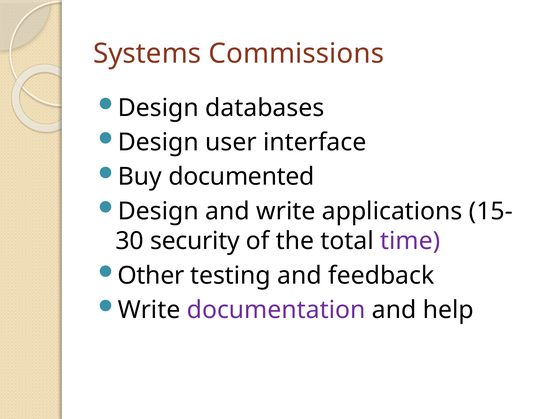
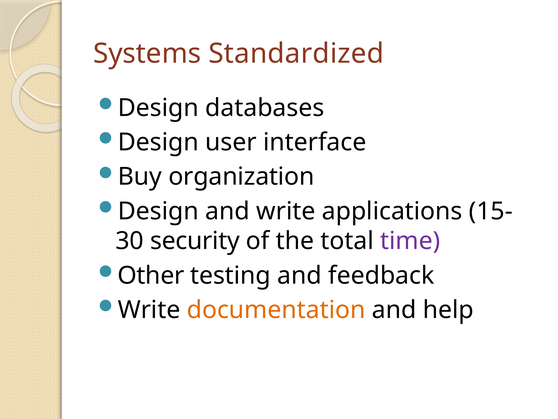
Commissions: Commissions -> Standardized
documented: documented -> organization
documentation colour: purple -> orange
